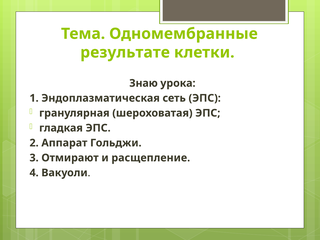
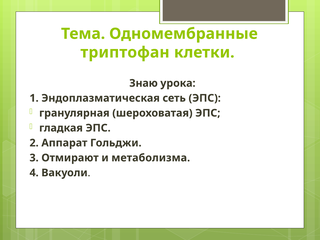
результате: результате -> триптофан
расщепление: расщепление -> метаболизма
